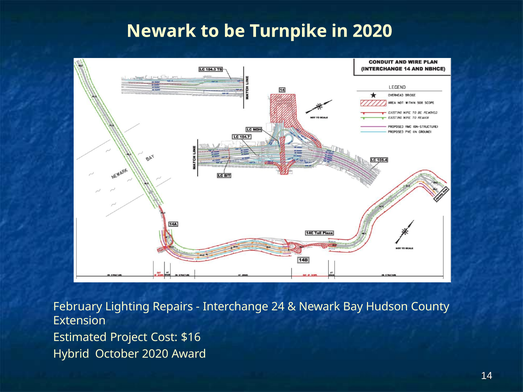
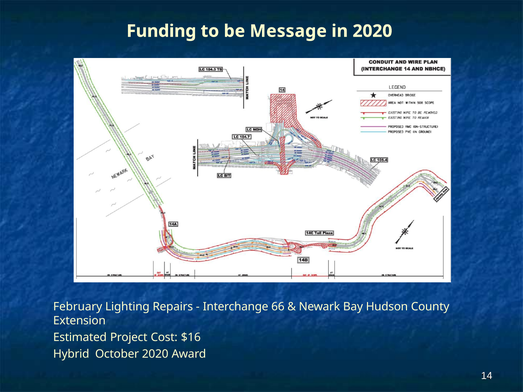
Newark at (161, 31): Newark -> Funding
Turnpike: Turnpike -> Message
24: 24 -> 66
